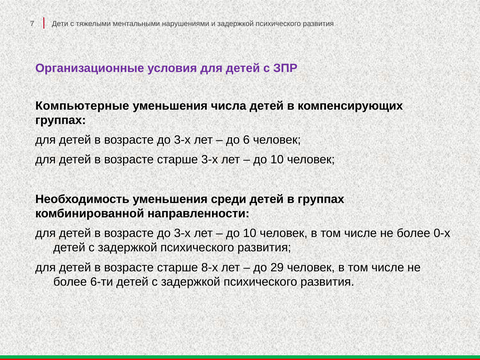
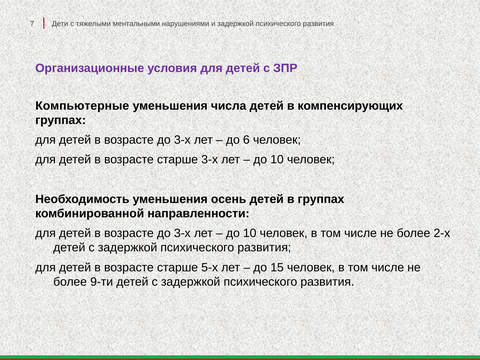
среди: среди -> осень
0-х: 0-х -> 2-х
8-х: 8-х -> 5-х
29: 29 -> 15
6-ти: 6-ти -> 9-ти
